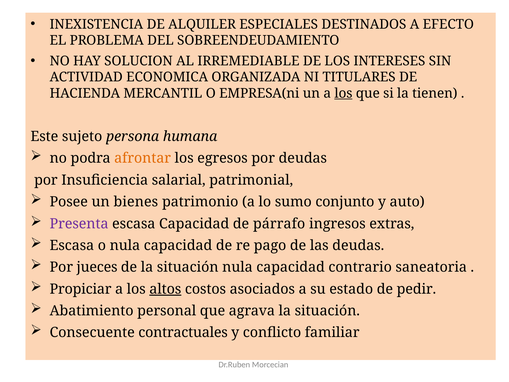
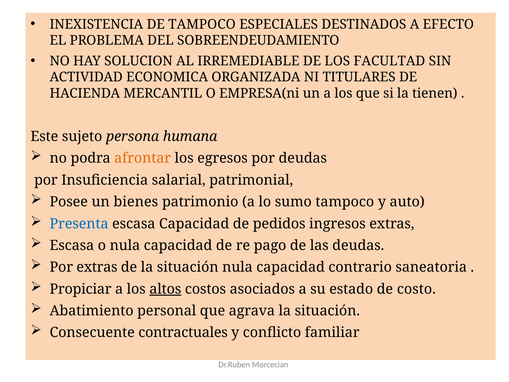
DE ALQUILER: ALQUILER -> TAMPOCO
INTERESES: INTERESES -> FACULTAD
los at (343, 93) underline: present -> none
sumo conjunto: conjunto -> tampoco
Presenta colour: purple -> blue
párrafo: párrafo -> pedidos
Por jueces: jueces -> extras
pedir: pedir -> costo
